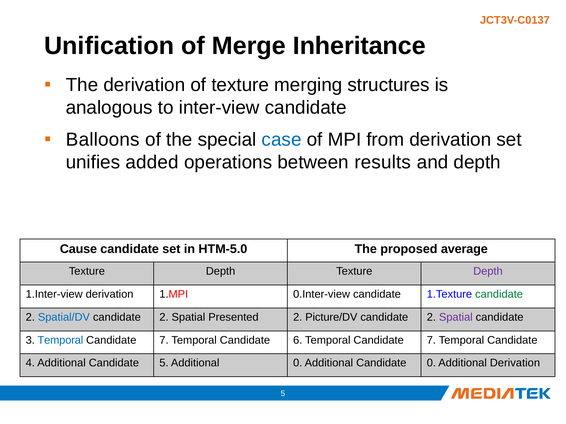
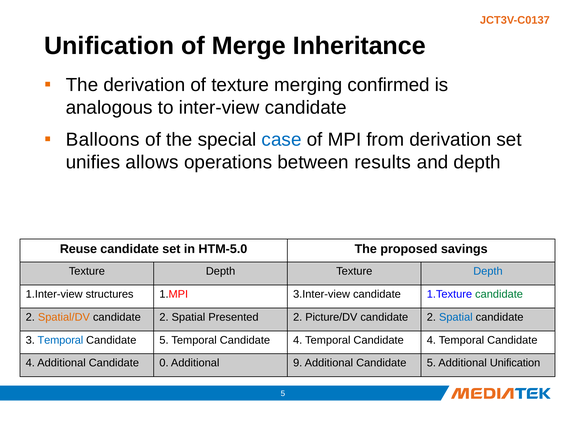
structures: structures -> confirmed
added: added -> allows
Cause: Cause -> Reuse
average: average -> savings
Depth at (488, 272) colour: purple -> blue
1.Inter-view derivation: derivation -> structures
0.Inter-view: 0.Inter-view -> 3.Inter-view
Spatial/DV colour: blue -> orange
Spatial at (456, 317) colour: purple -> blue
7 at (164, 340): 7 -> 5
6 at (298, 340): 6 -> 4
7 at (431, 340): 7 -> 4
Candidate 5: 5 -> 0
Additional 0: 0 -> 9
Additional Candidate 0: 0 -> 5
Additional Derivation: Derivation -> Unification
